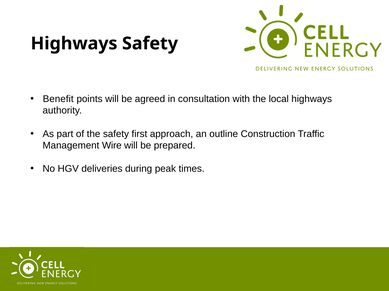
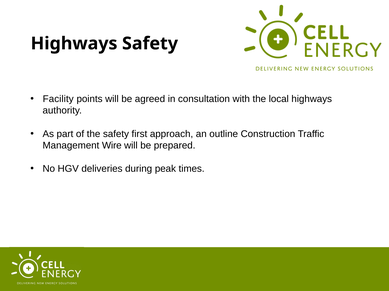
Benefit: Benefit -> Facility
